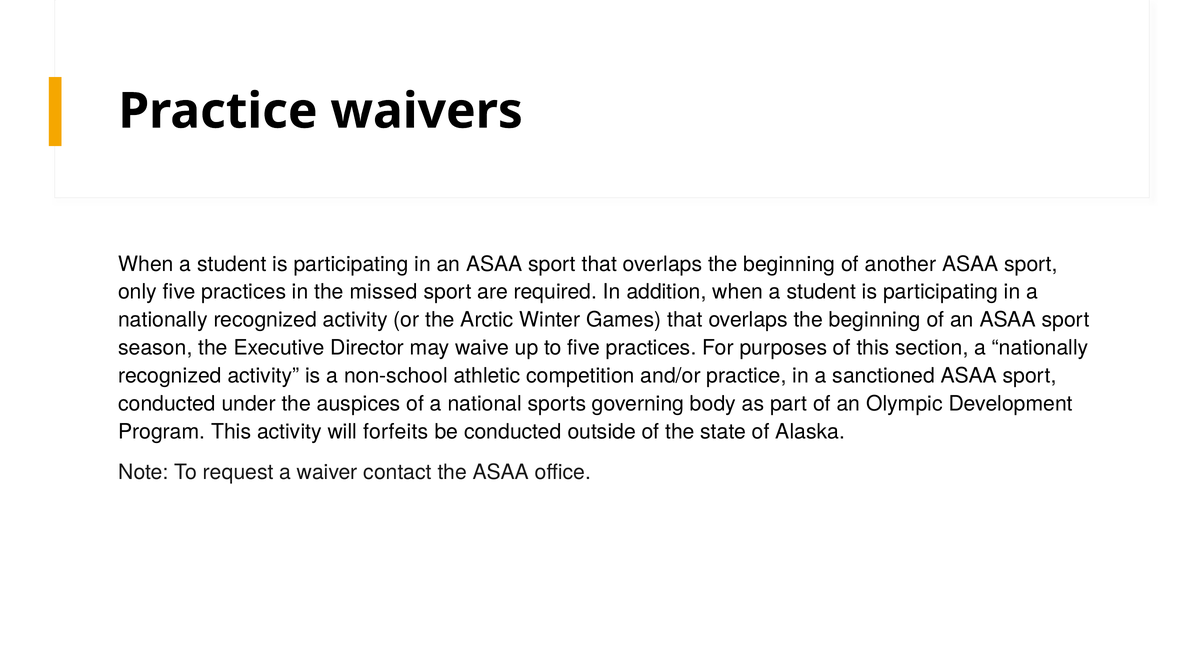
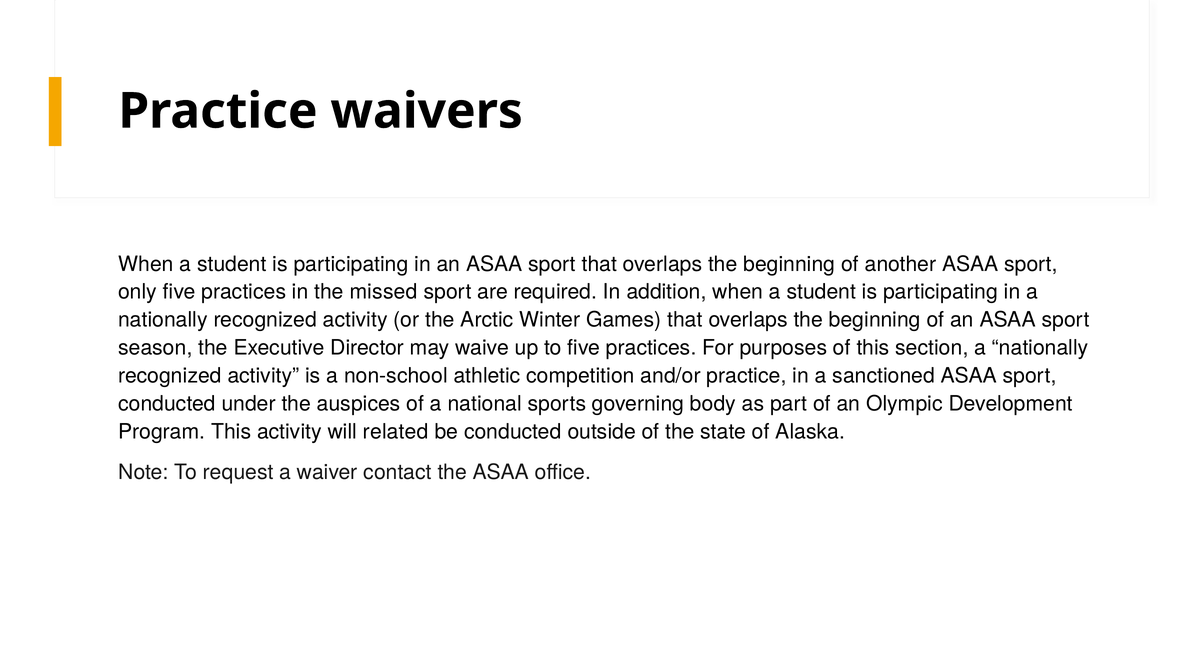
forfeits: forfeits -> related
